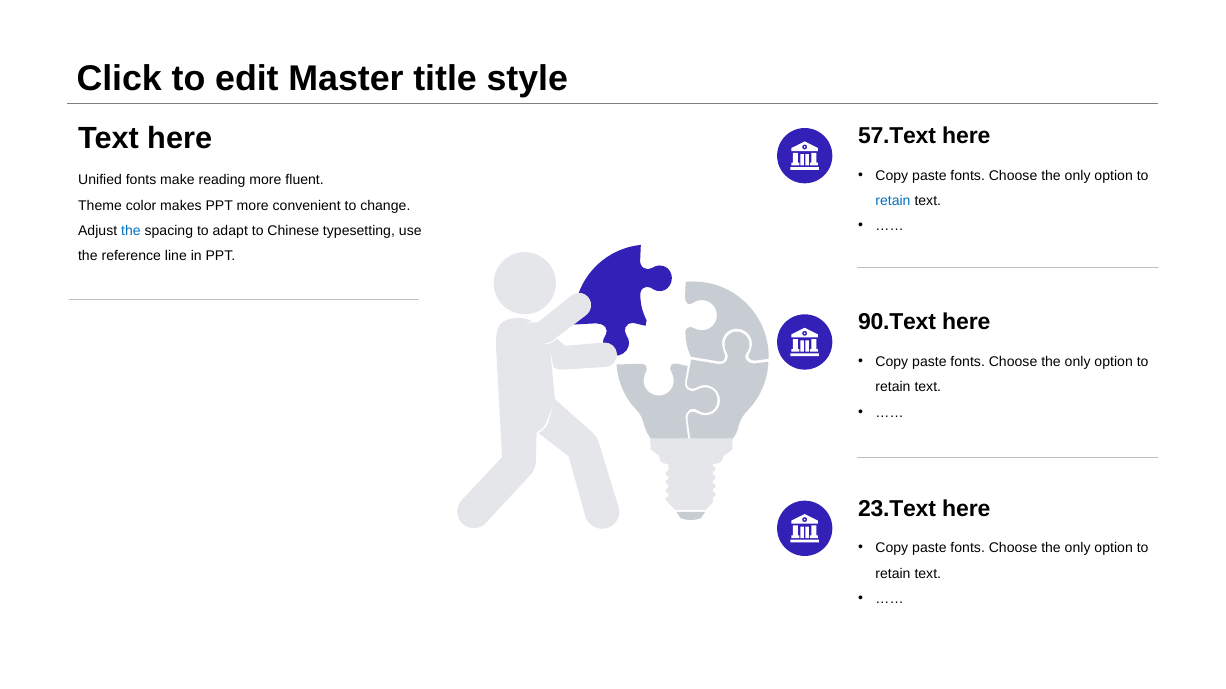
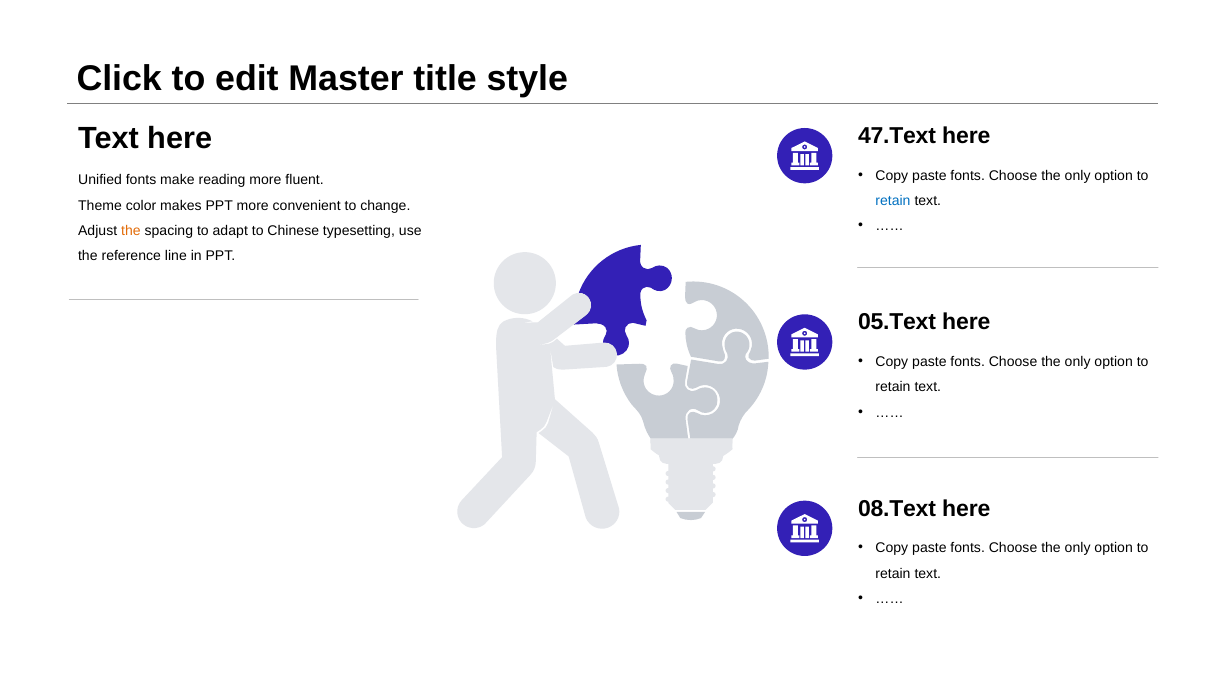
57.Text: 57.Text -> 47.Text
the at (131, 231) colour: blue -> orange
90.Text: 90.Text -> 05.Text
23.Text: 23.Text -> 08.Text
